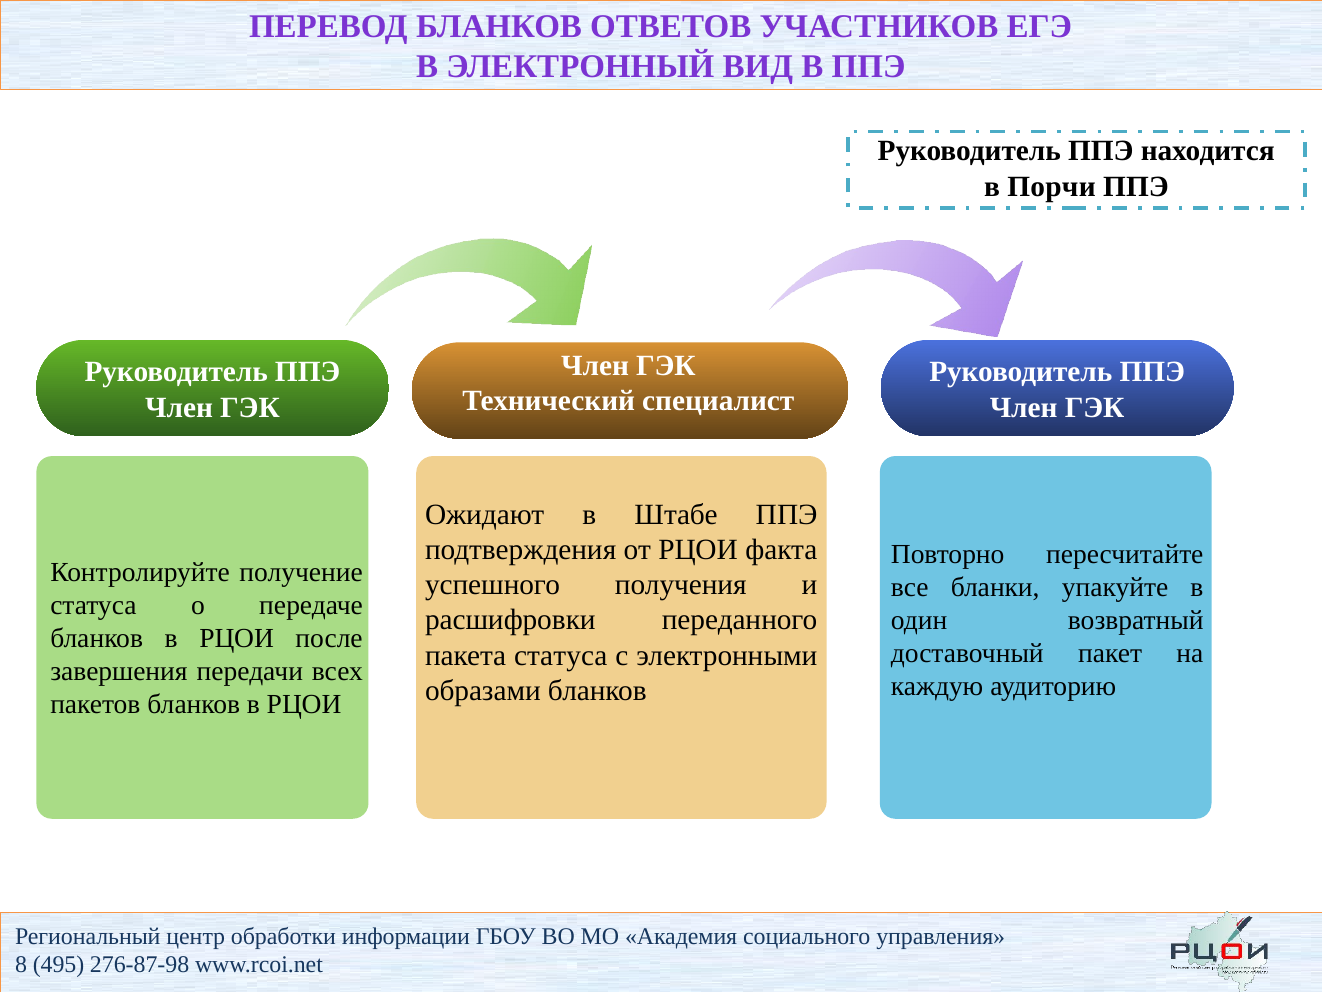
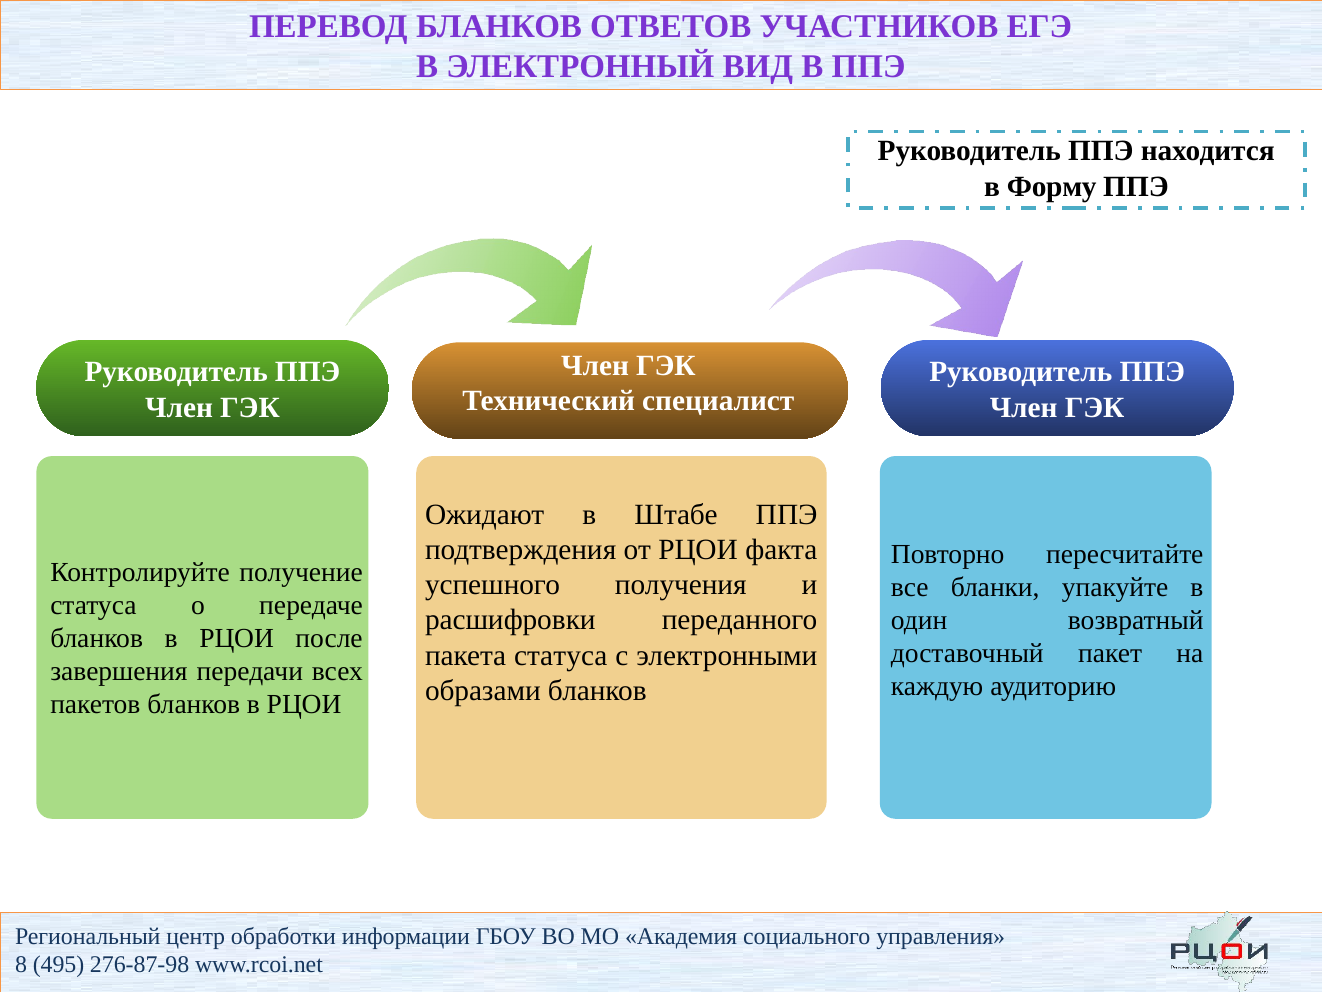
Порчи: Порчи -> Форму
